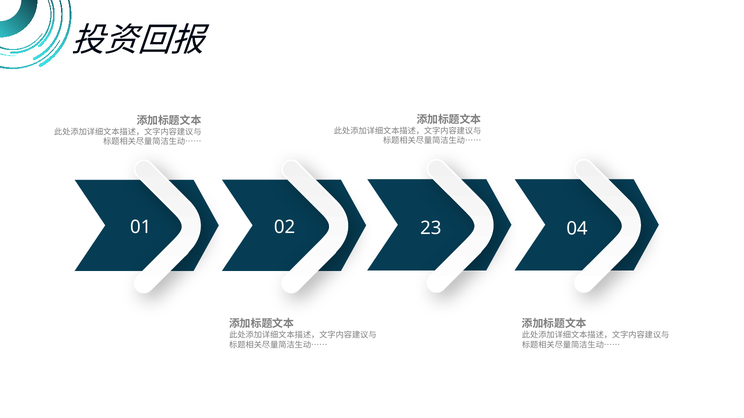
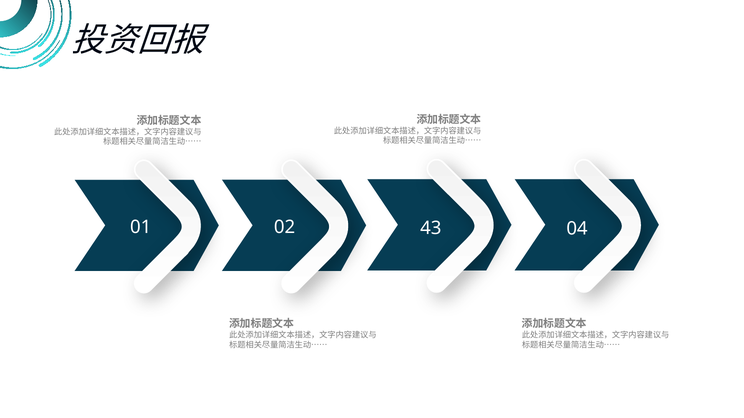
23: 23 -> 43
